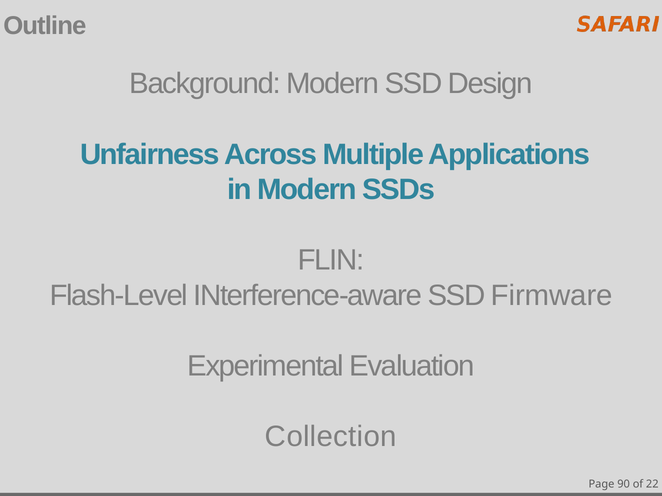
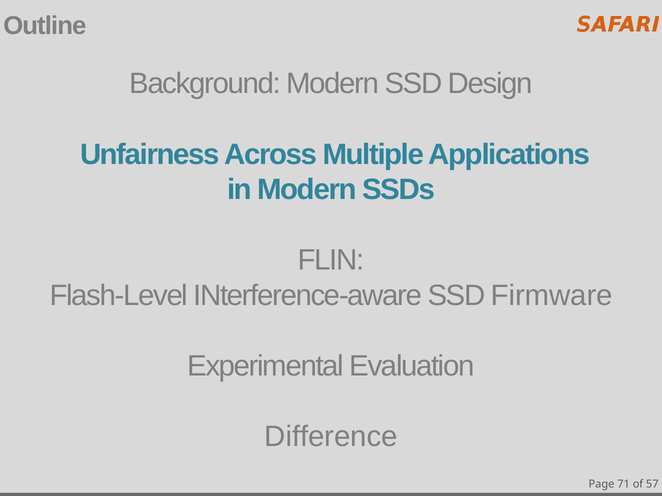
Collection: Collection -> Difference
90: 90 -> 71
22: 22 -> 57
